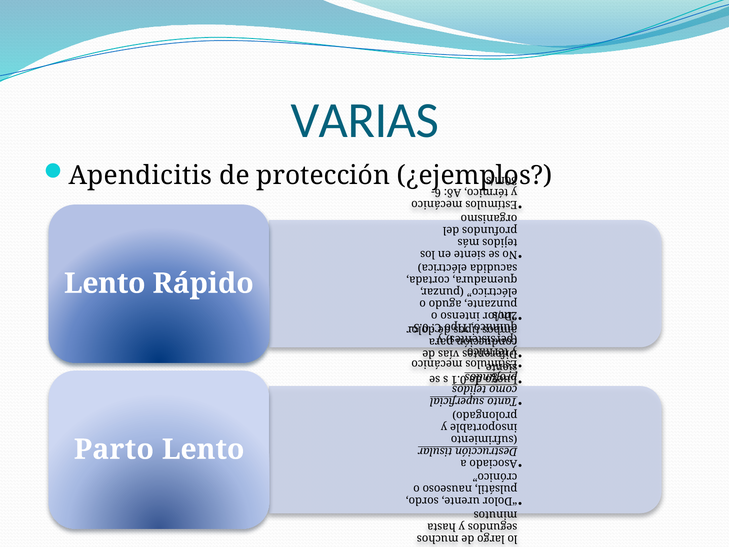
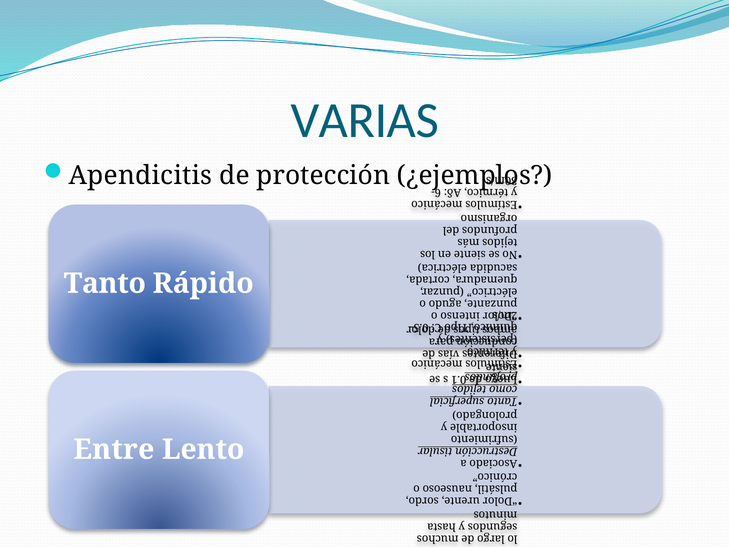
Lento at (105, 283): Lento -> Tanto
Parto: Parto -> Entre
